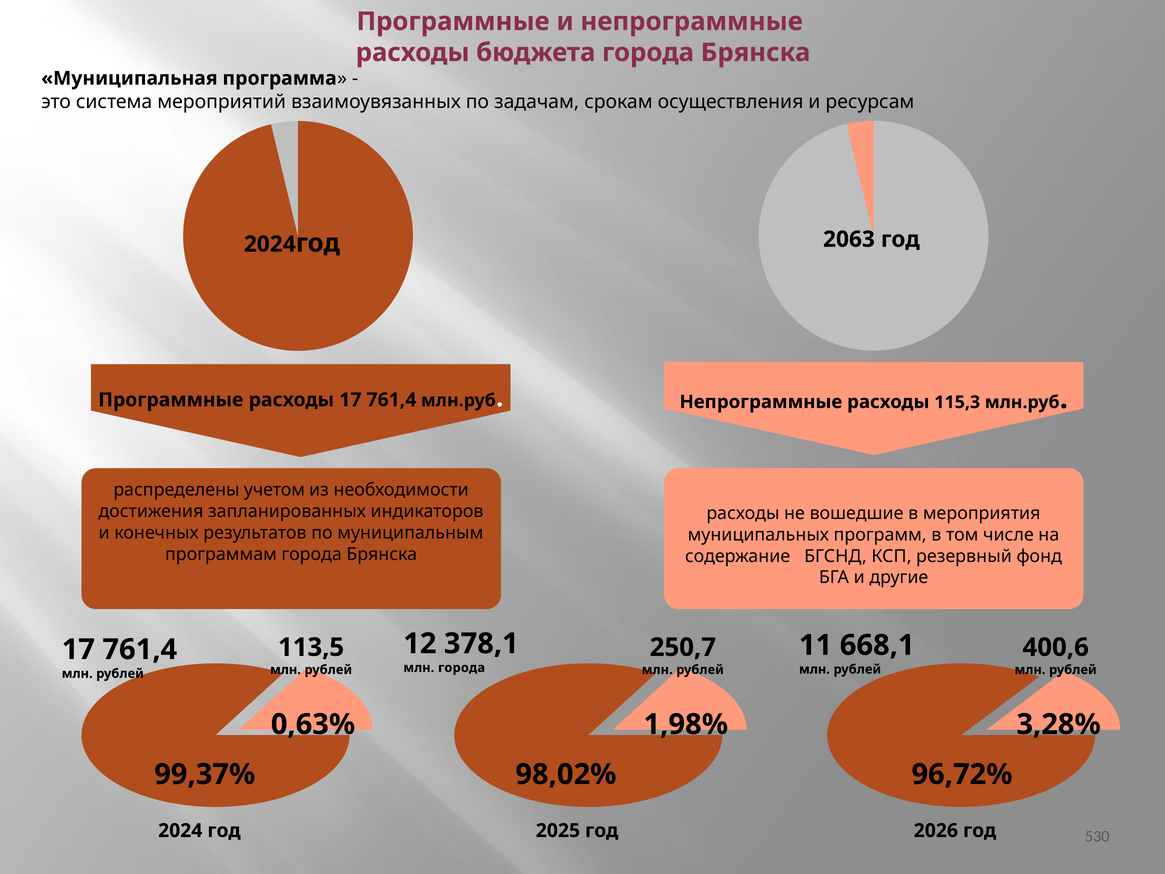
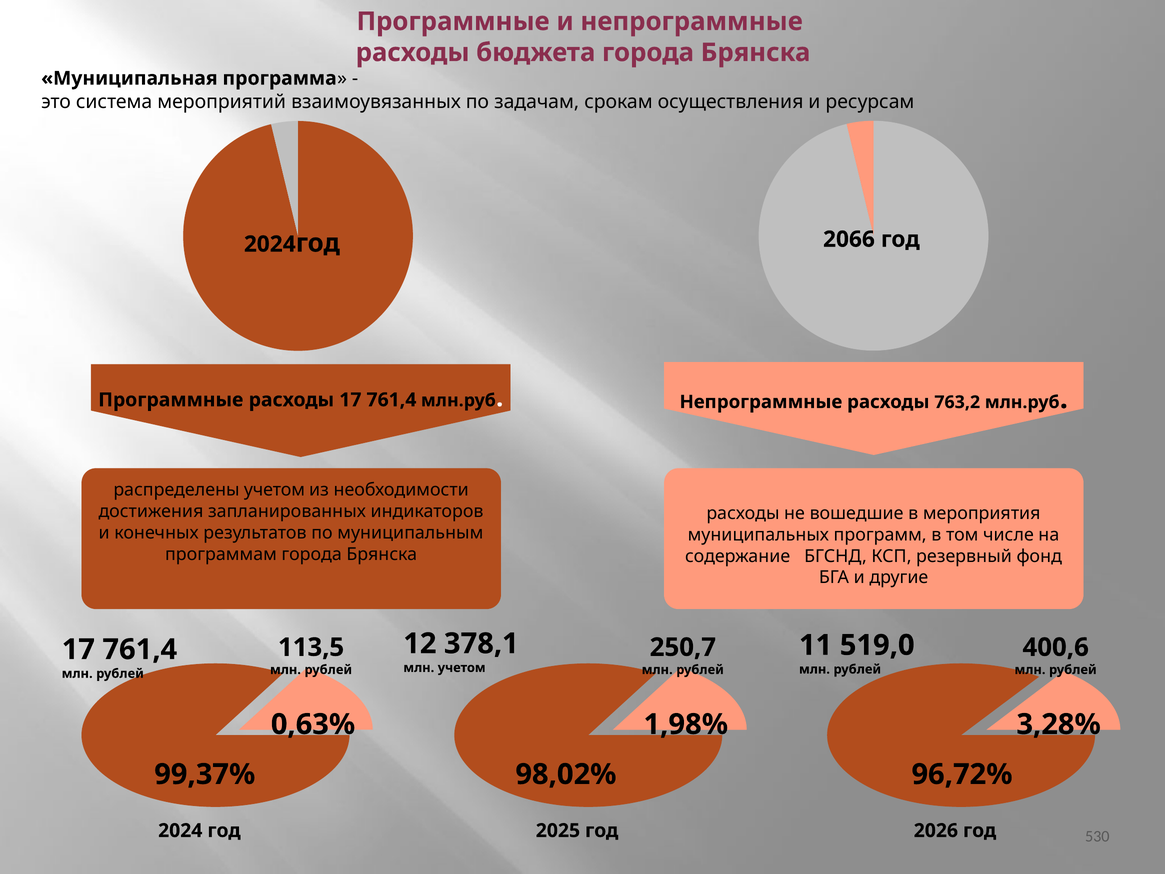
2063: 2063 -> 2066
115,3: 115,3 -> 763,2
668,1: 668,1 -> 519,0
млн города: города -> учетом
